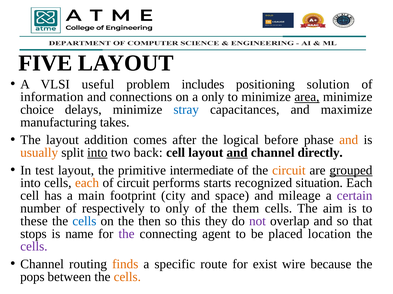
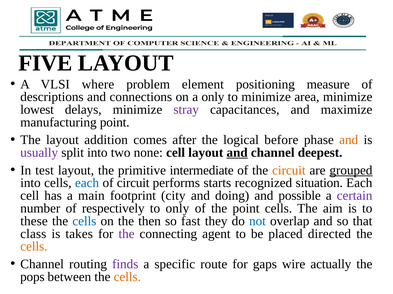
useful: useful -> where
includes: includes -> element
solution: solution -> measure
information: information -> descriptions
area underline: present -> none
choice: choice -> lowest
stray colour: blue -> purple
manufacturing takes: takes -> point
usually colour: orange -> purple
into at (97, 153) underline: present -> none
back: back -> none
directly: directly -> deepest
each at (87, 183) colour: orange -> blue
space: space -> doing
mileage: mileage -> possible
the them: them -> point
this: this -> fast
not colour: purple -> blue
stops: stops -> class
name: name -> takes
location: location -> directed
cells at (34, 247) colour: purple -> orange
finds colour: orange -> purple
exist: exist -> gaps
because: because -> actually
